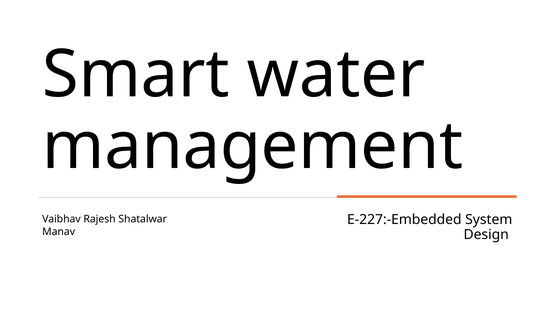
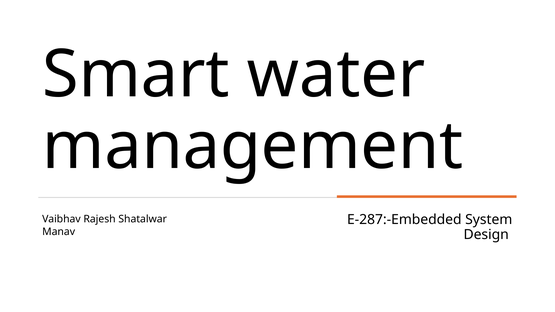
E-227:-Embedded: E-227:-Embedded -> E-287:-Embedded
